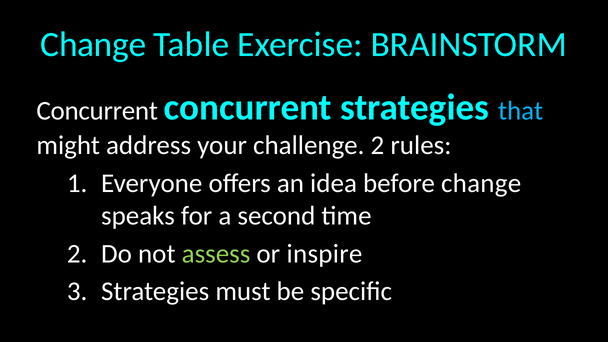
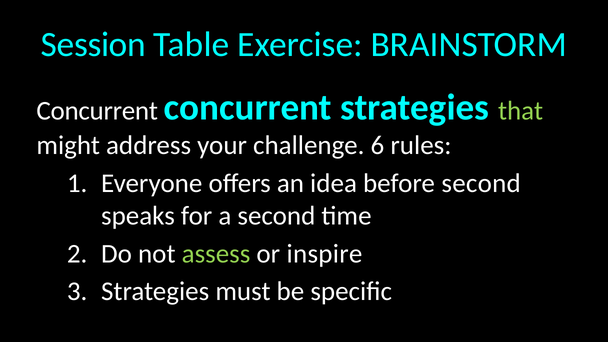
Change at (93, 45): Change -> Session
that colour: light blue -> light green
challenge 2: 2 -> 6
before change: change -> second
